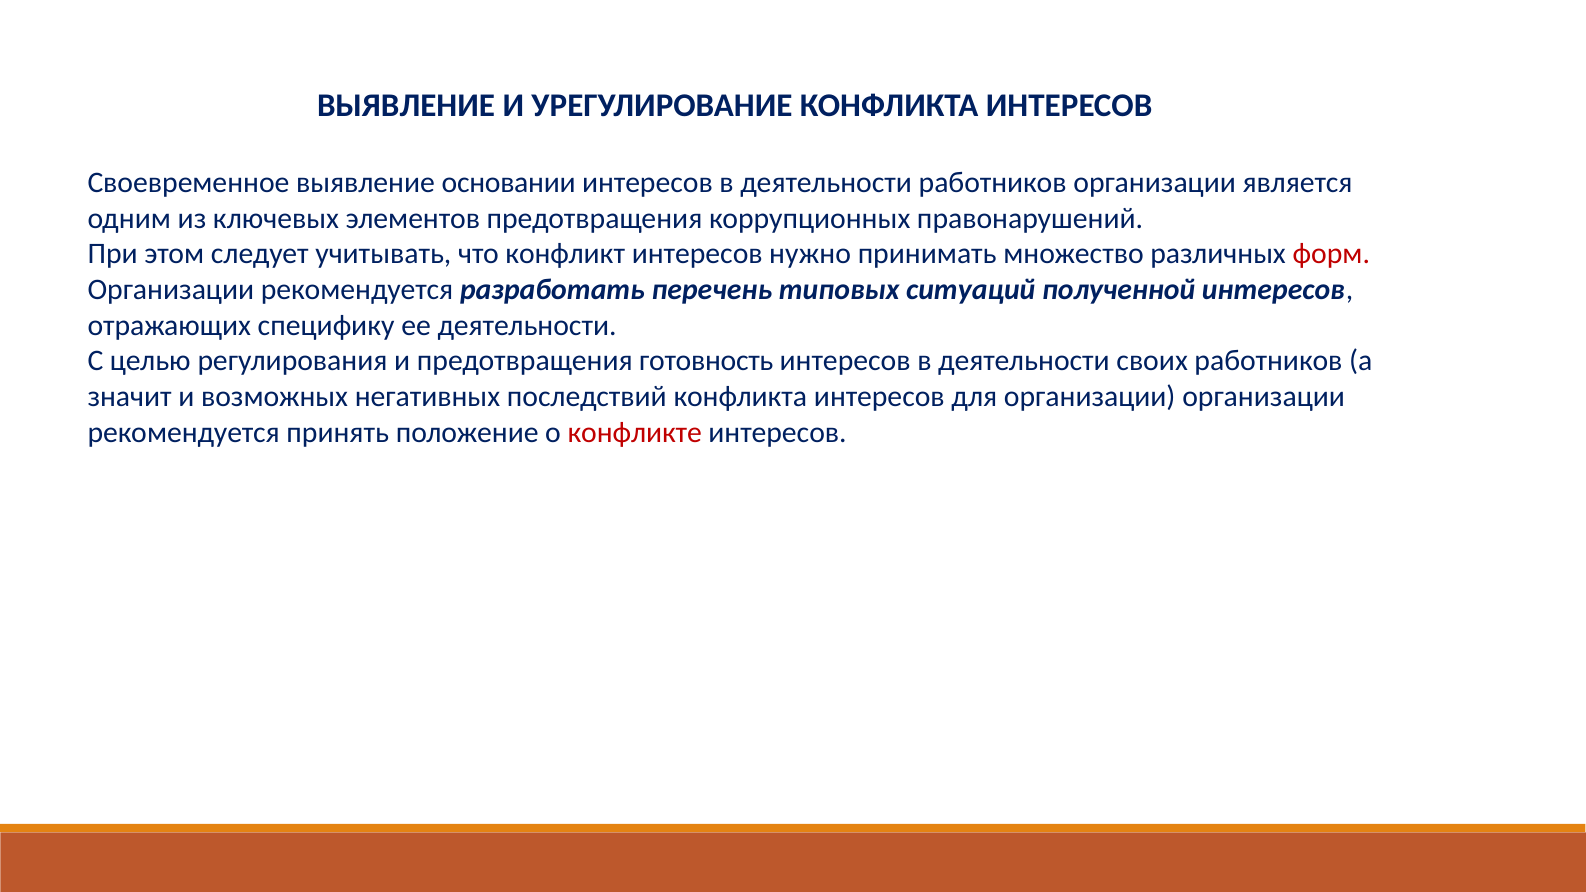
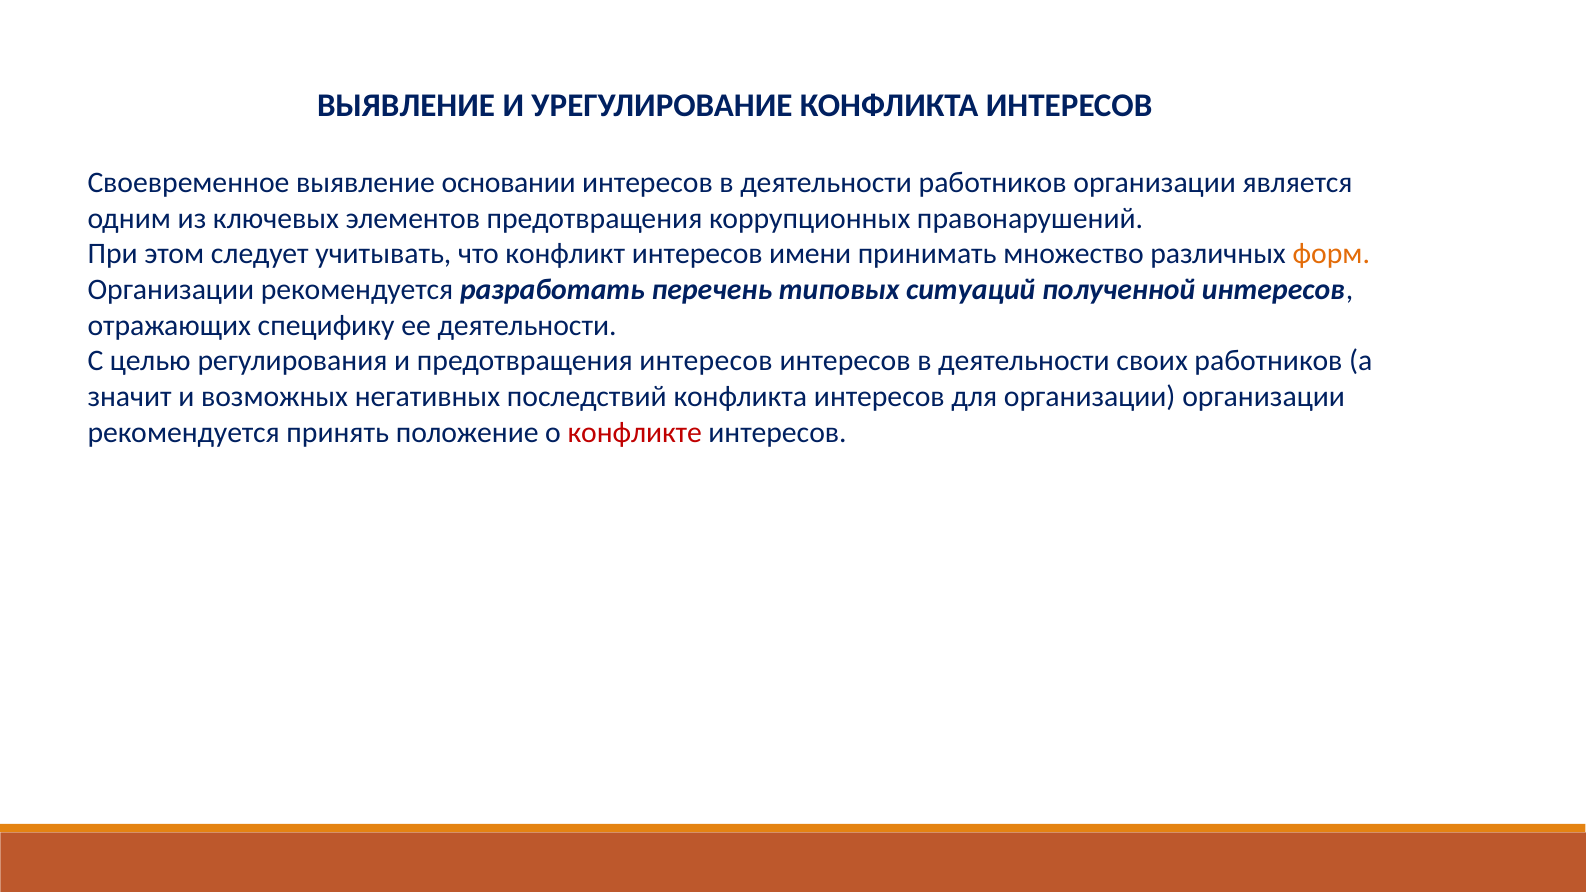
нужно: нужно -> имени
форм colour: red -> orange
предотвращения готовность: готовность -> интересов
